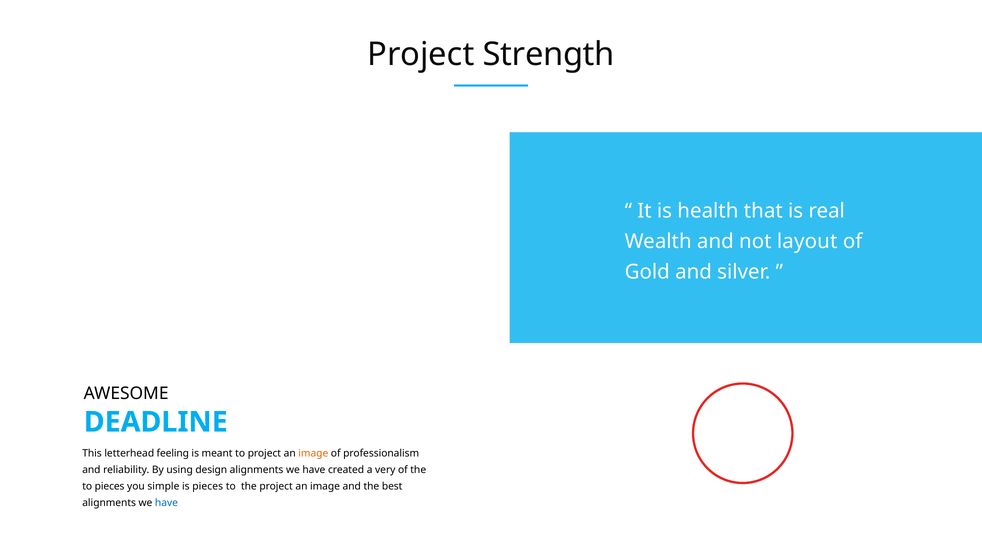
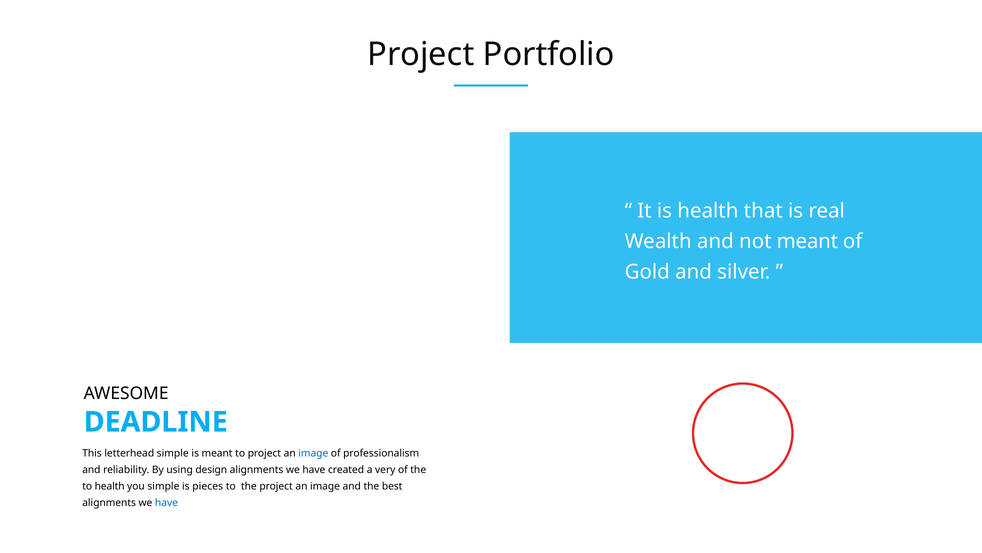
Strength: Strength -> Portfolio
not layout: layout -> meant
letterhead feeling: feeling -> simple
image at (313, 453) colour: orange -> blue
to pieces: pieces -> health
